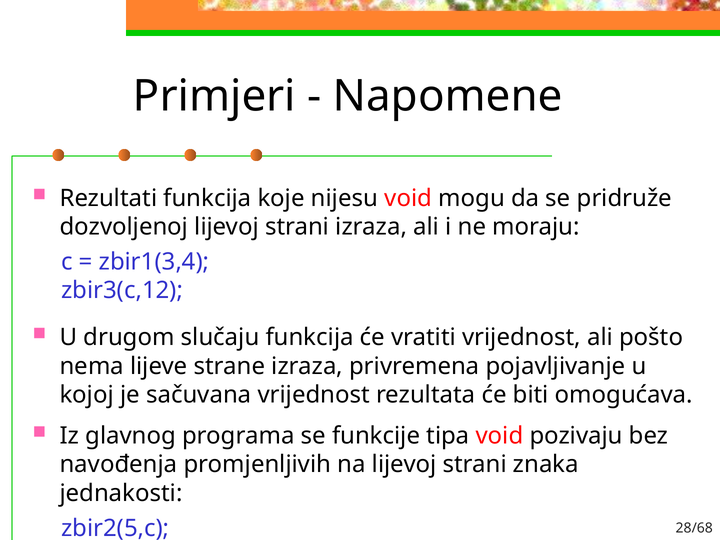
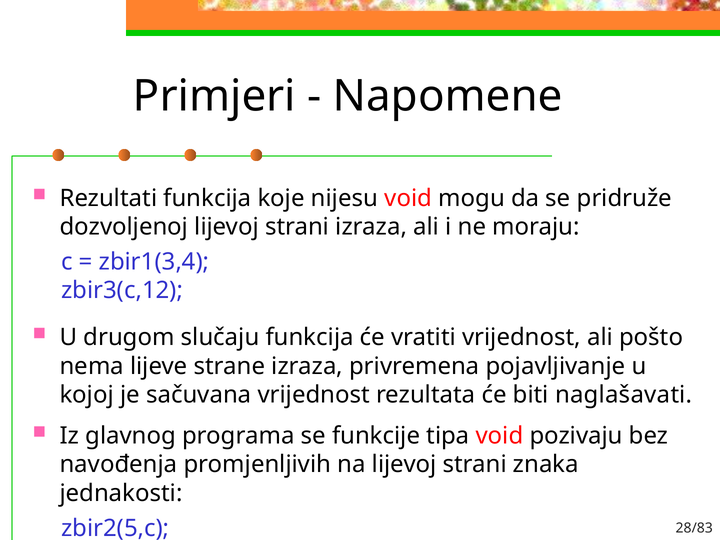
omogućava: omogućava -> naglašavati
28/68: 28/68 -> 28/83
